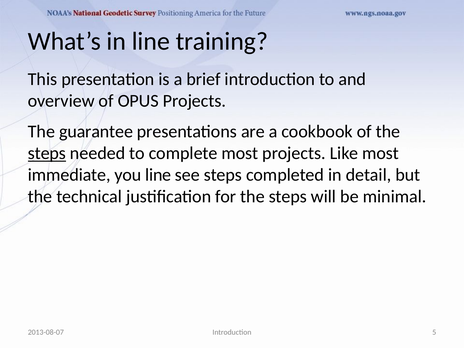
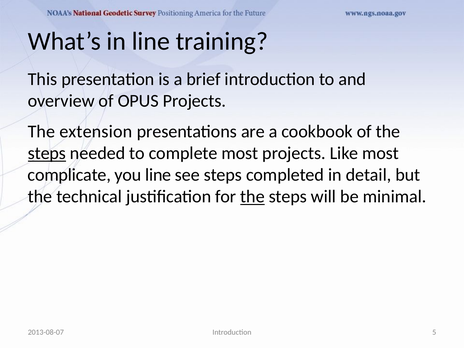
guarantee: guarantee -> extension
immediate: immediate -> complicate
the at (252, 197) underline: none -> present
